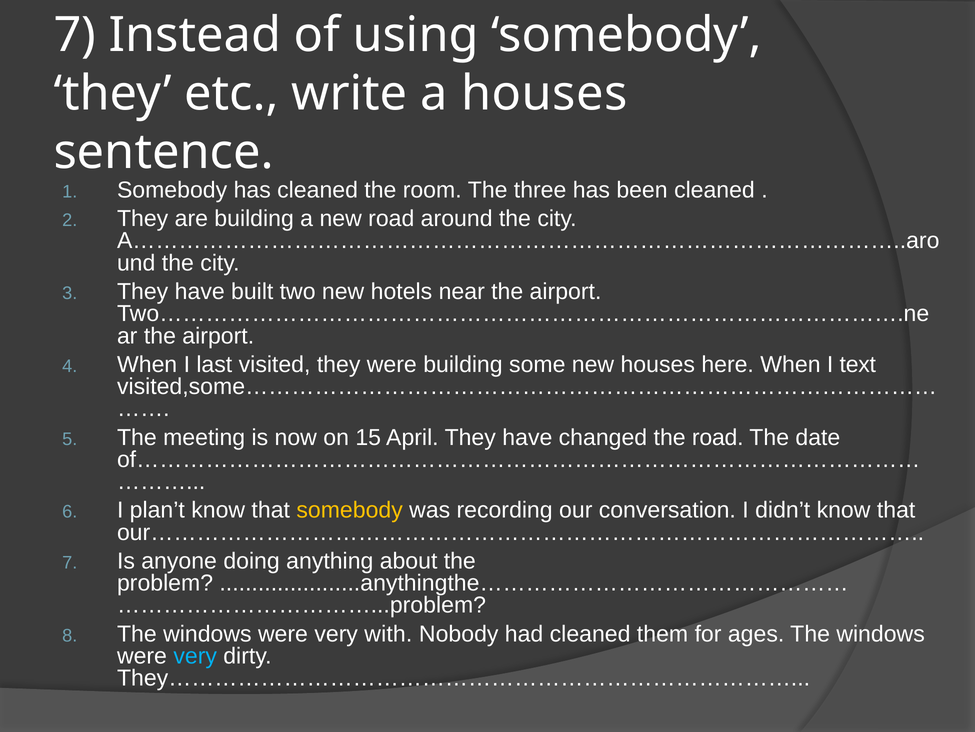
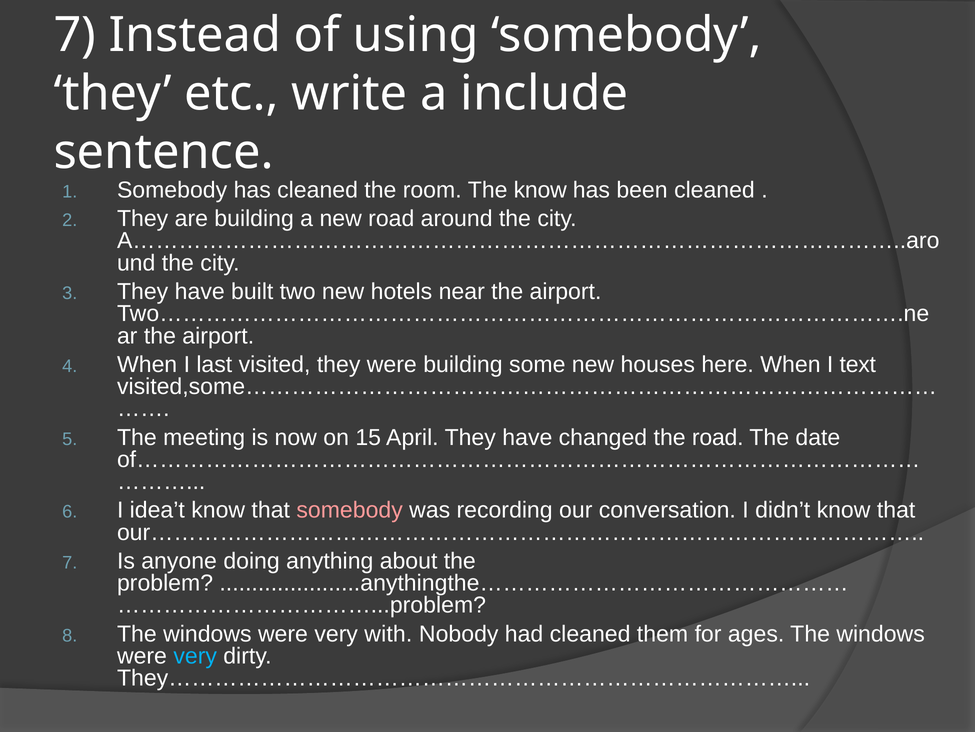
a houses: houses -> include
The three: three -> know
plan’t: plan’t -> idea’t
somebody at (350, 510) colour: yellow -> pink
